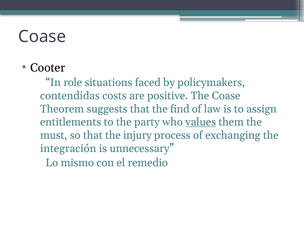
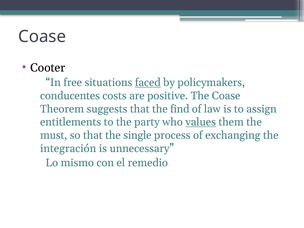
role: role -> free
faced underline: none -> present
contendidas: contendidas -> conducentes
injury: injury -> single
